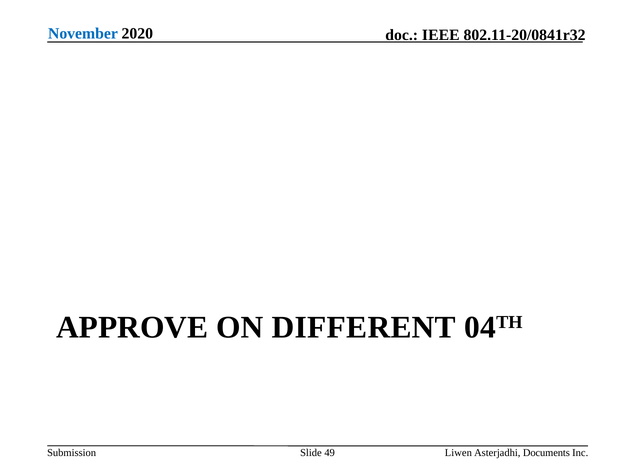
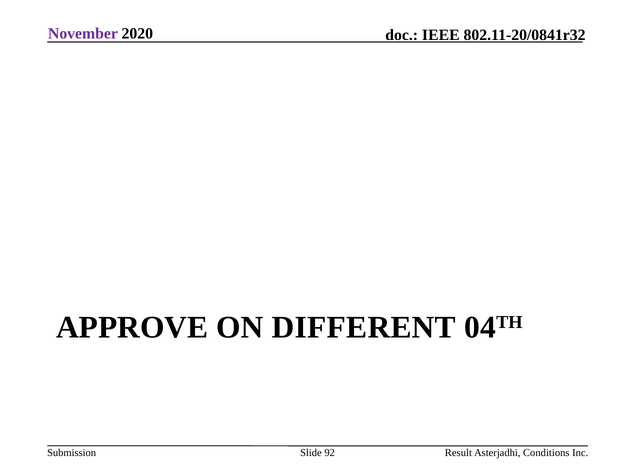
November colour: blue -> purple
49: 49 -> 92
Liwen: Liwen -> Result
Documents: Documents -> Conditions
